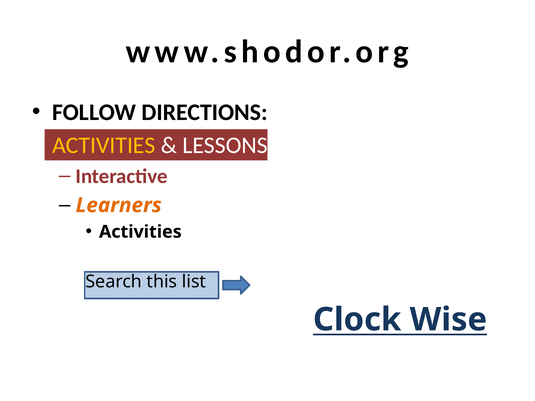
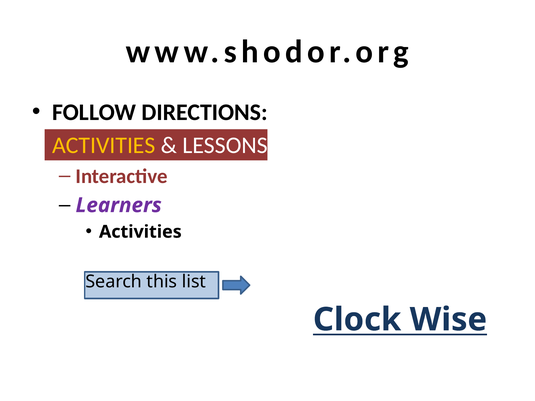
Learners colour: orange -> purple
